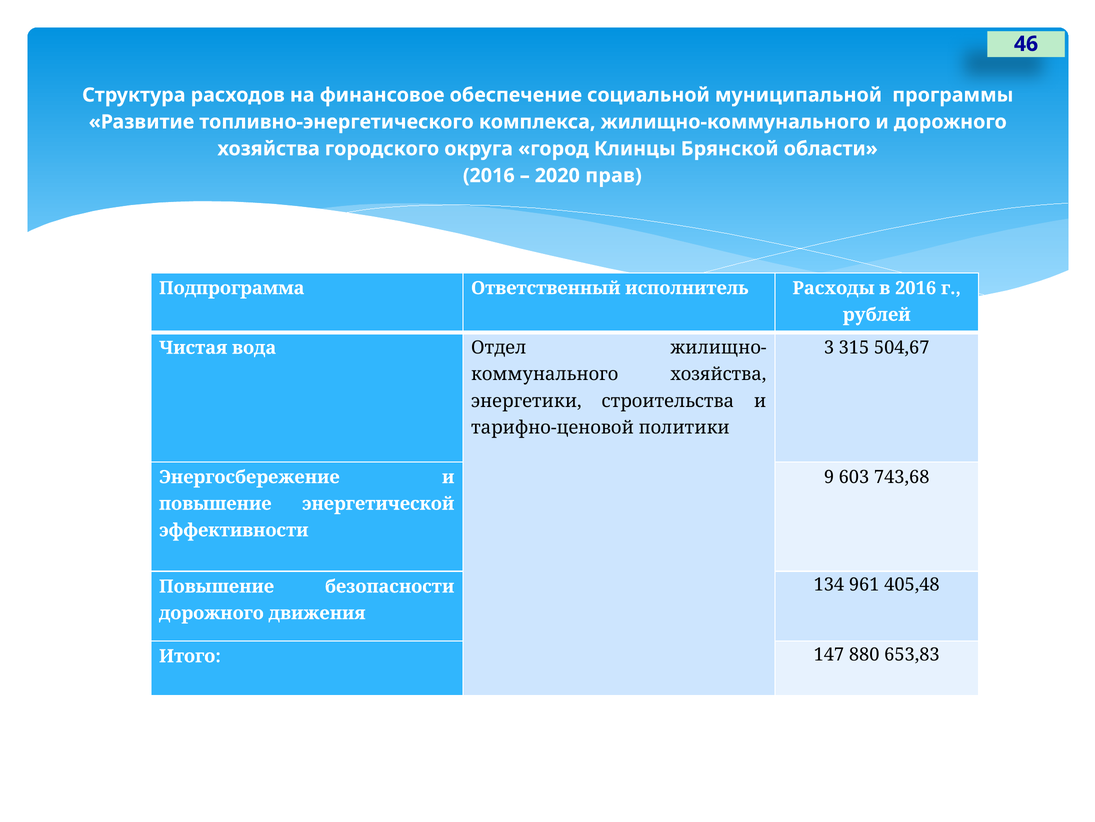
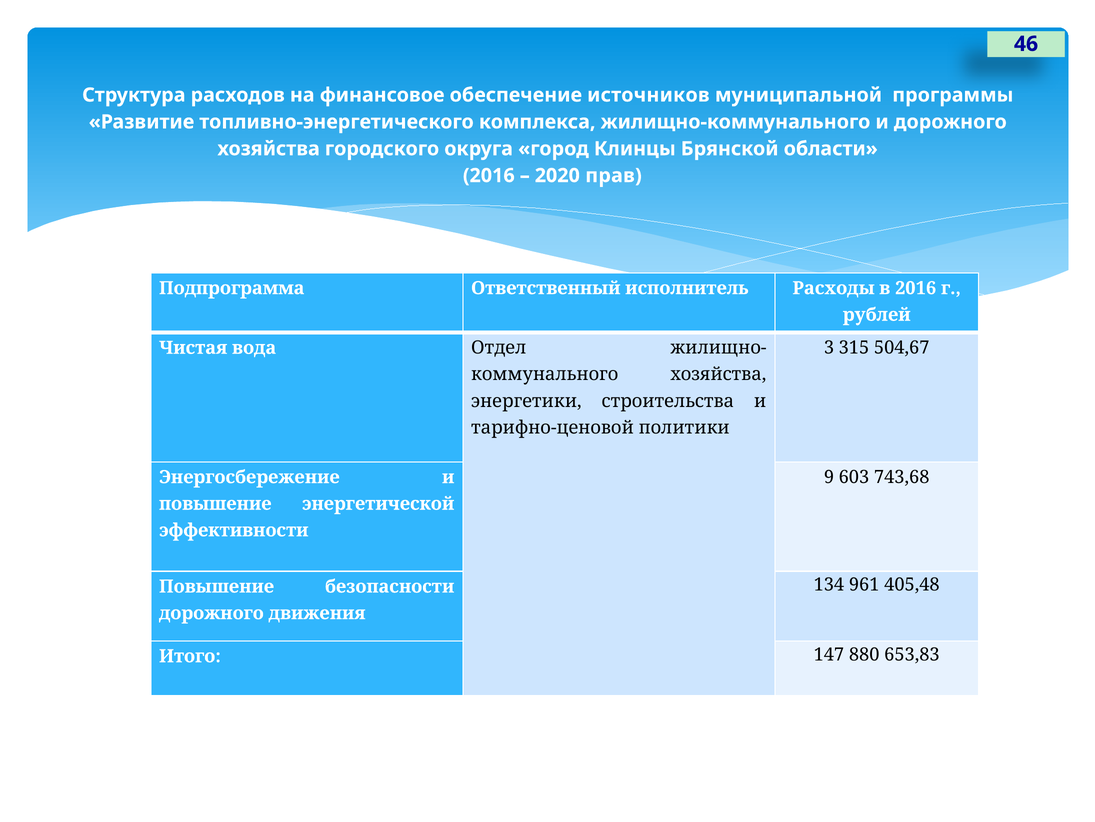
социальной: социальной -> источников
